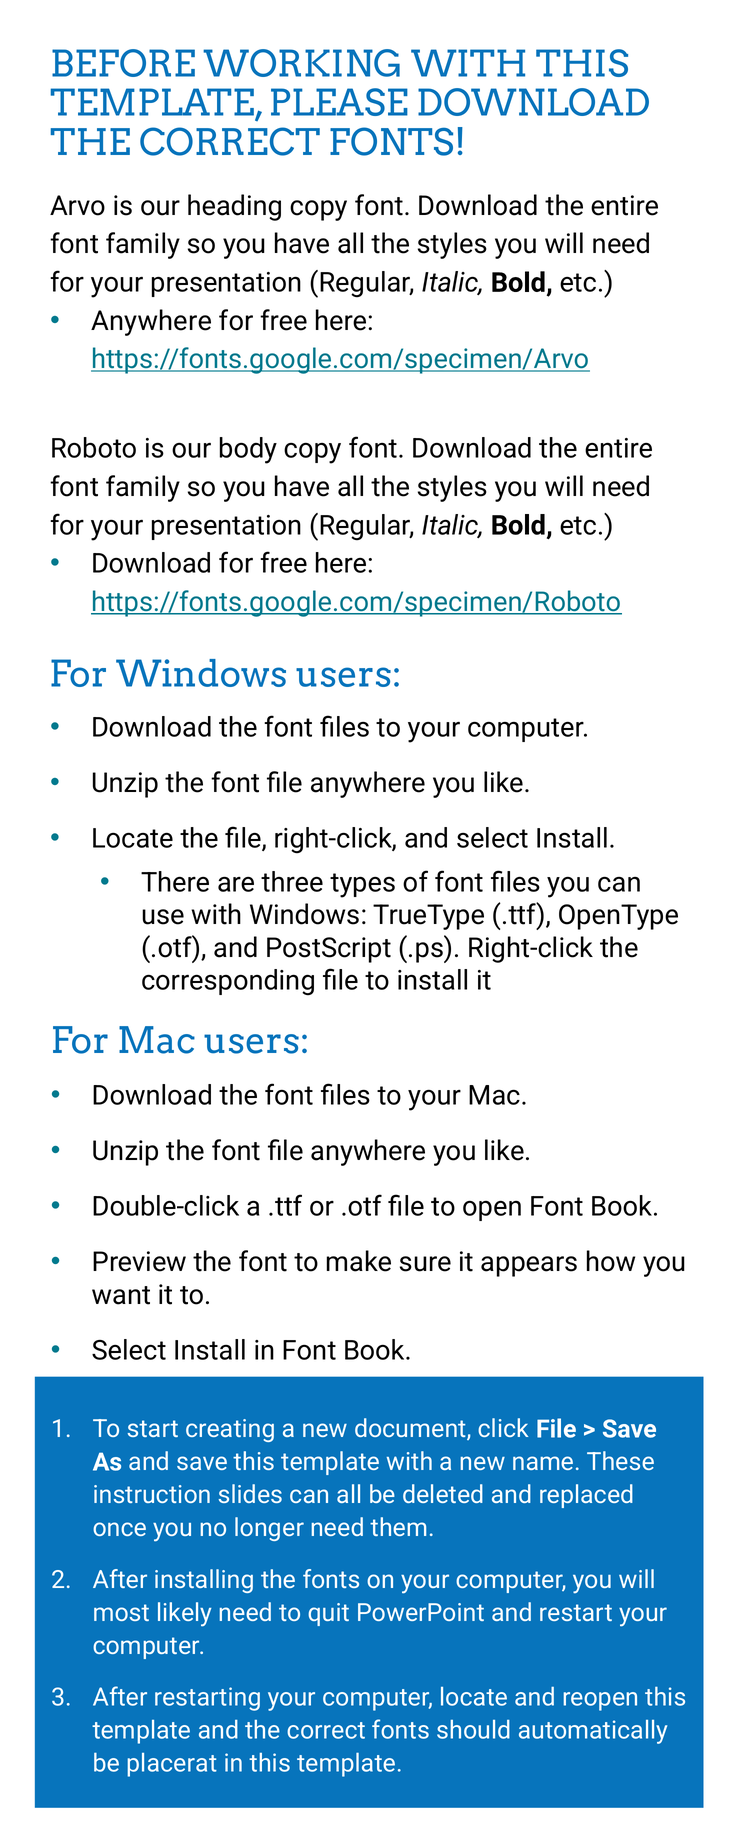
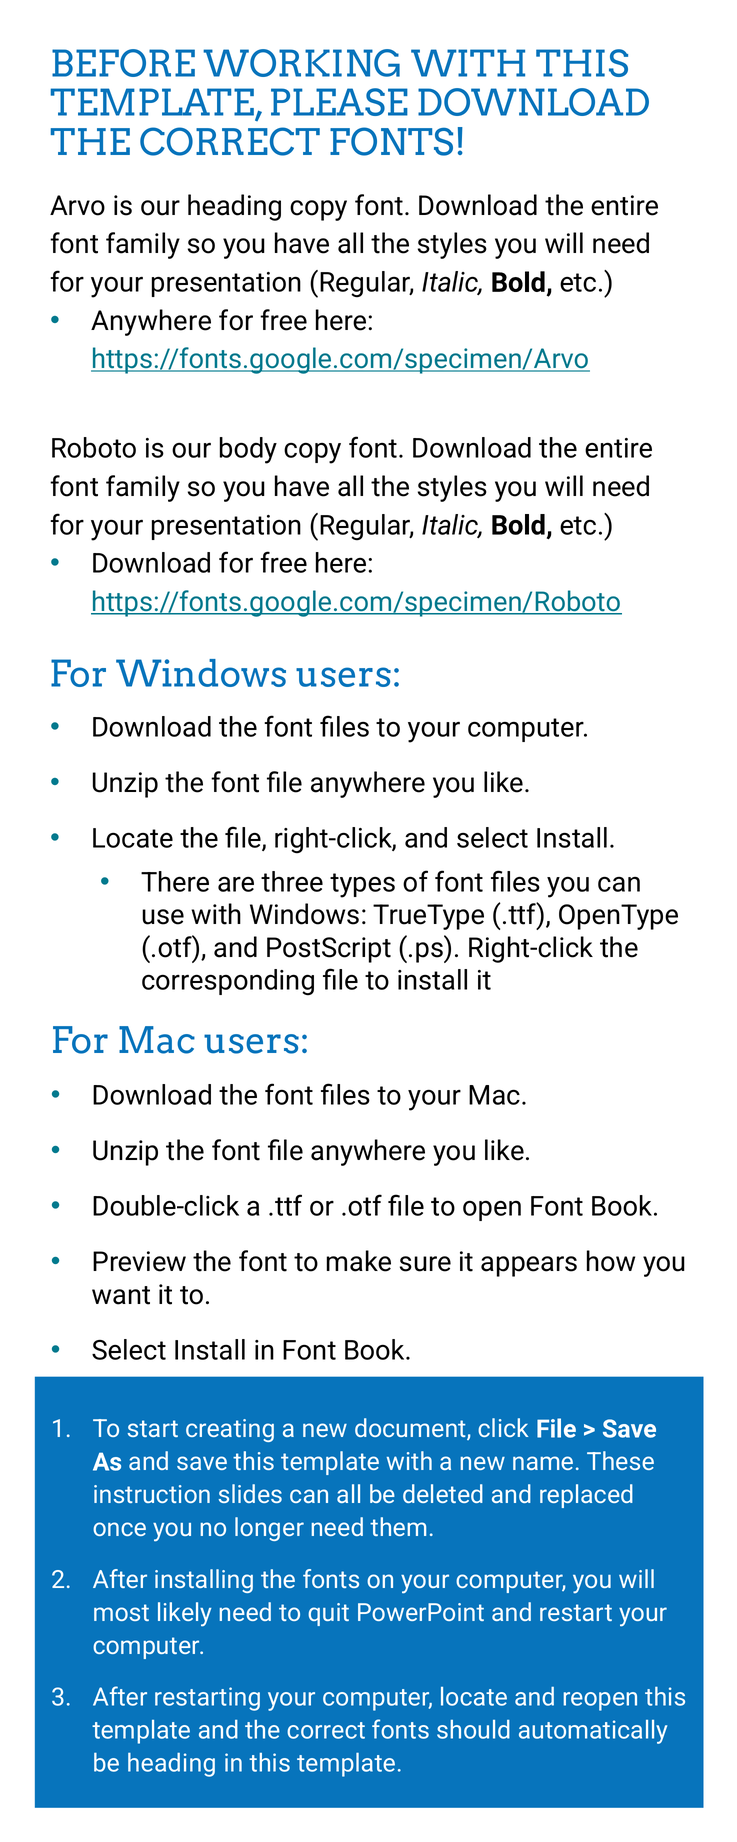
be placerat: placerat -> heading
